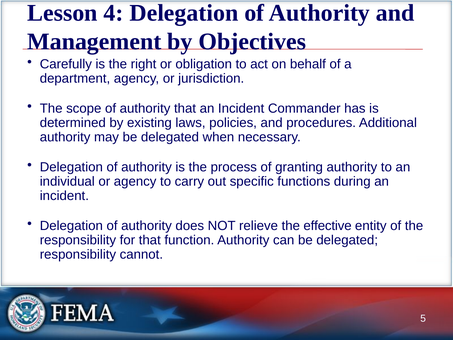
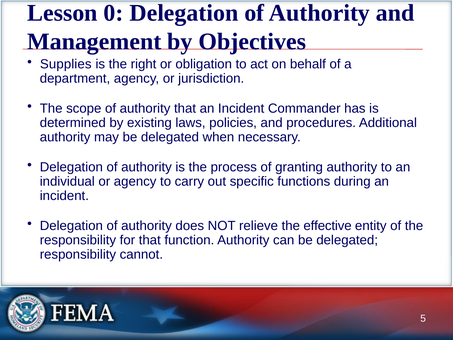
4: 4 -> 0
Carefully: Carefully -> Supplies
